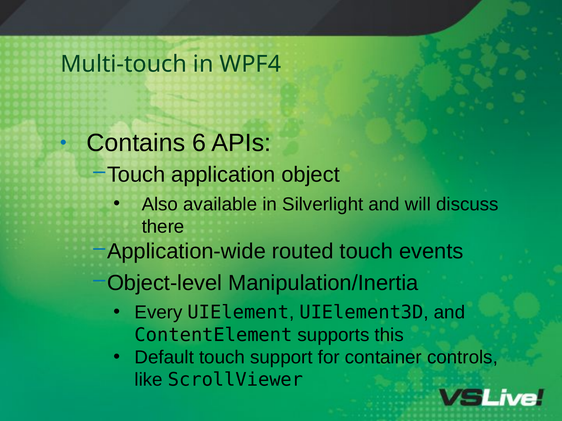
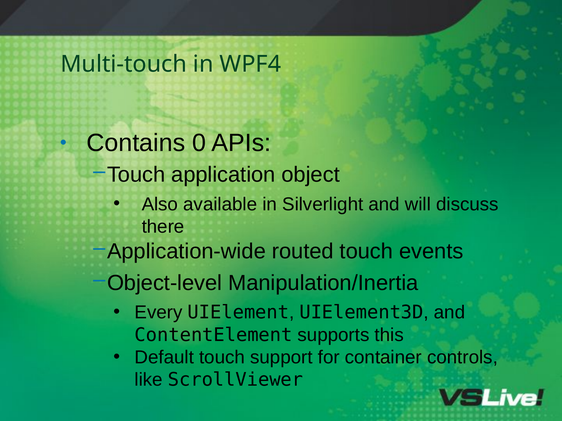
6: 6 -> 0
